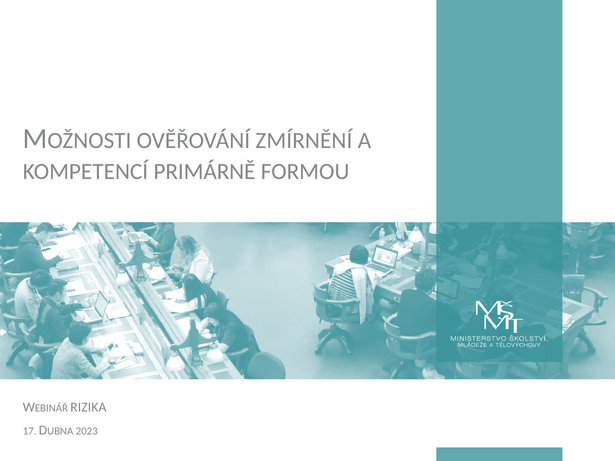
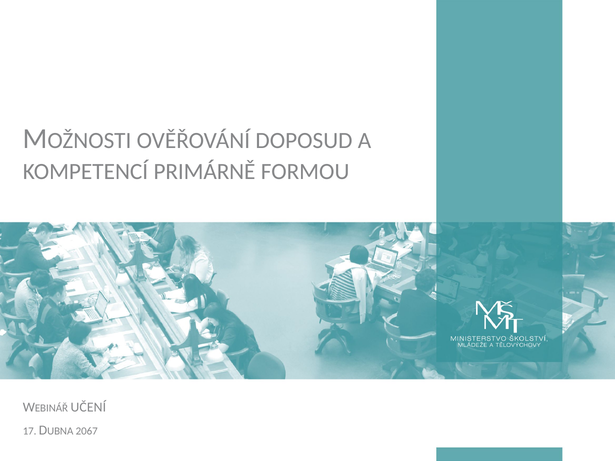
ZMÍRNĚNÍ: ZMÍRNĚNÍ -> DOPOSUD
RIZIKA: RIZIKA -> UČENÍ
2023: 2023 -> 2067
